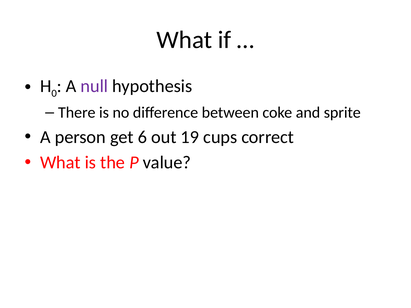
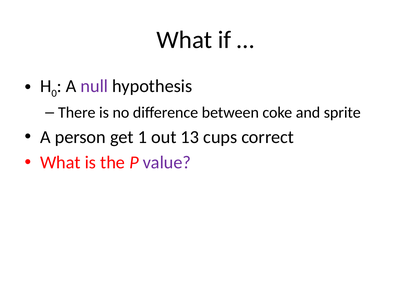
6: 6 -> 1
19: 19 -> 13
value colour: black -> purple
